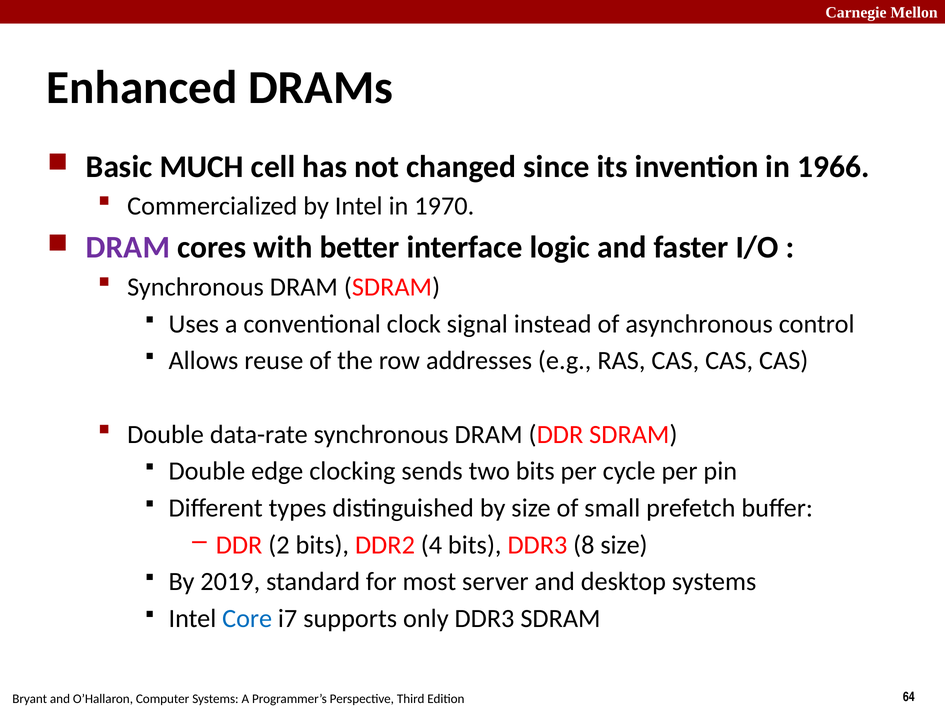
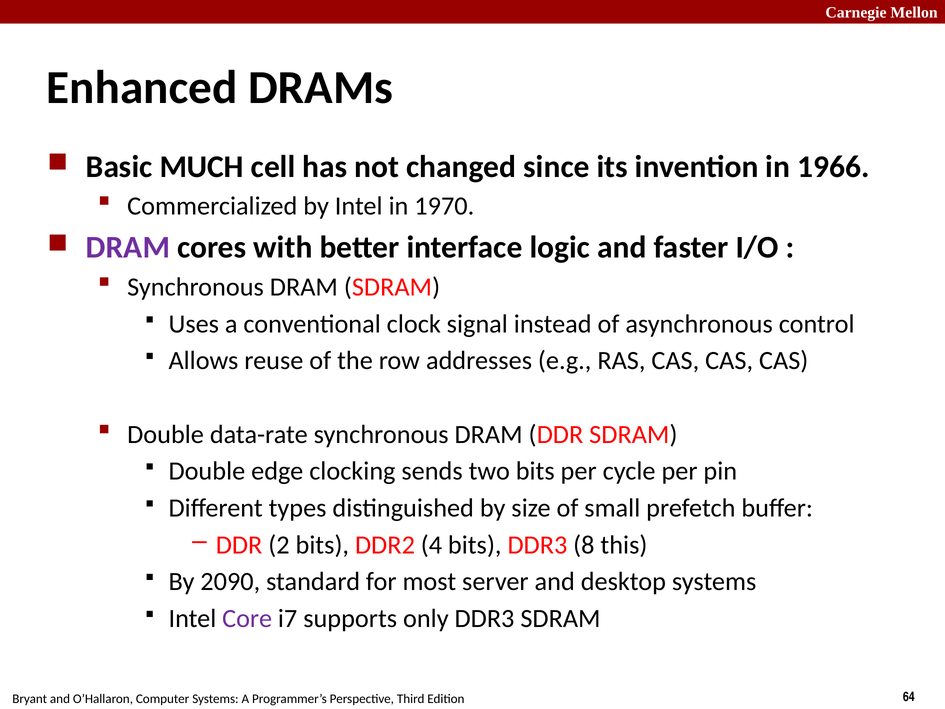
8 size: size -> this
2019: 2019 -> 2090
Core colour: blue -> purple
